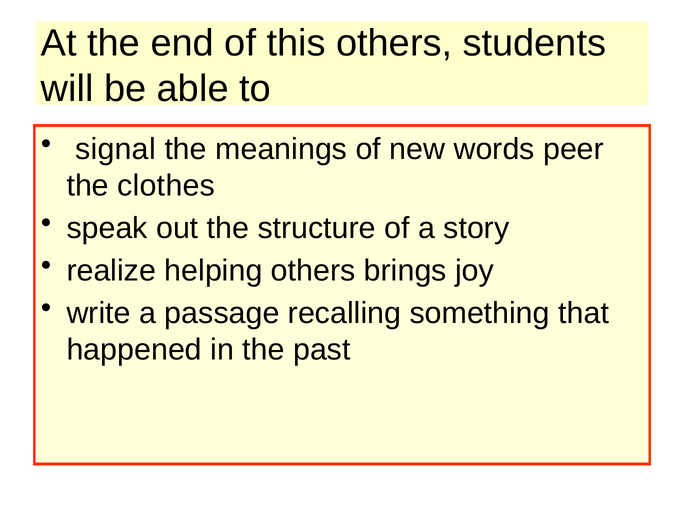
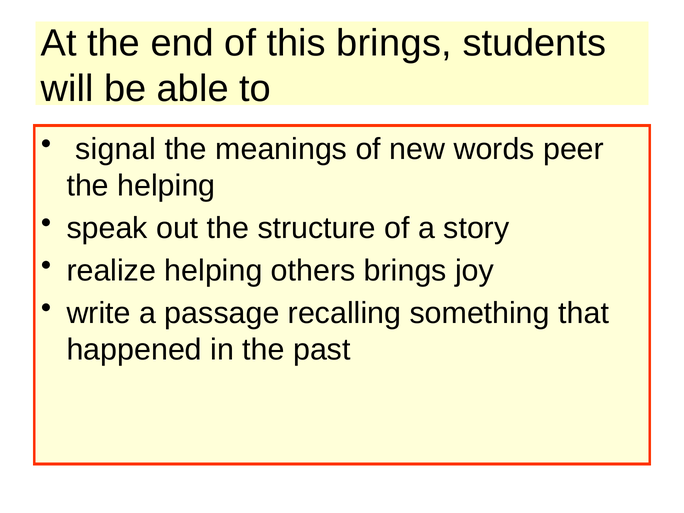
this others: others -> brings
the clothes: clothes -> helping
